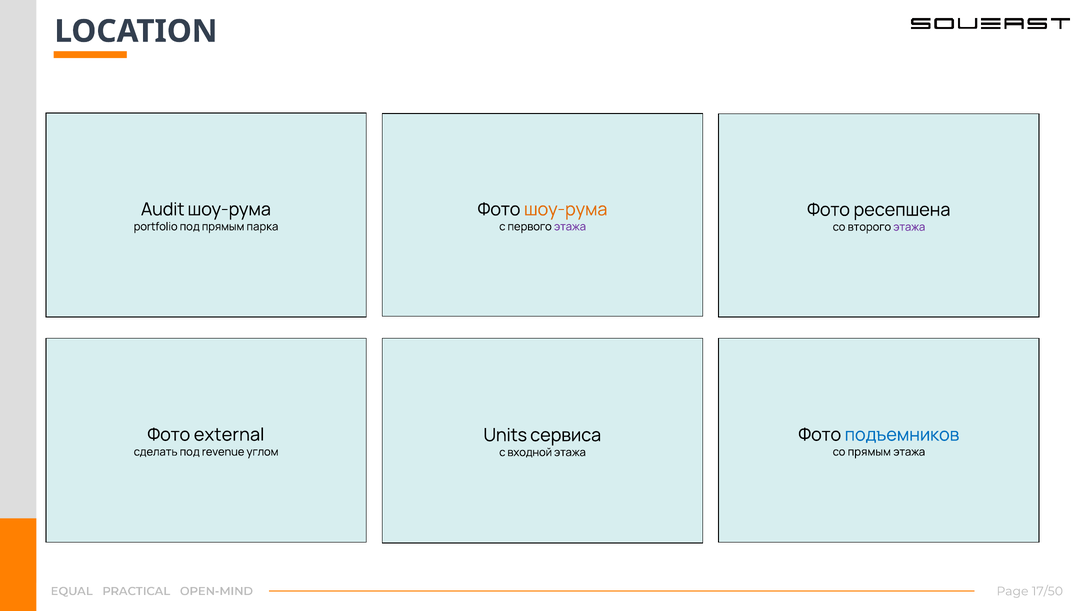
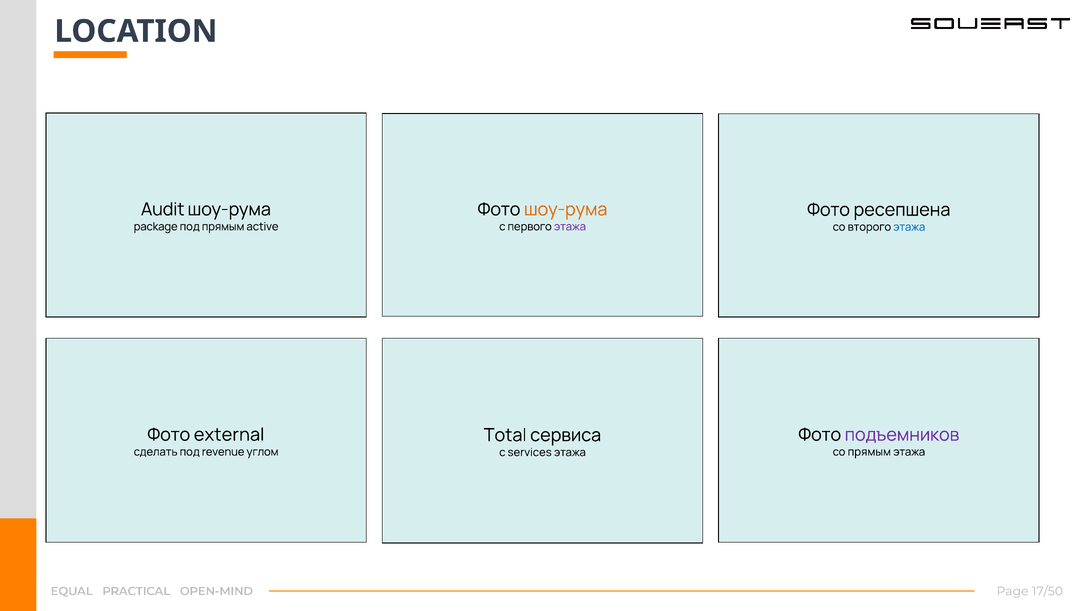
portfolio: portfolio -> package
парка: парка -> active
этажа at (909, 227) colour: purple -> blue
подъемников colour: blue -> purple
Units: Units -> Total
входной: входной -> services
